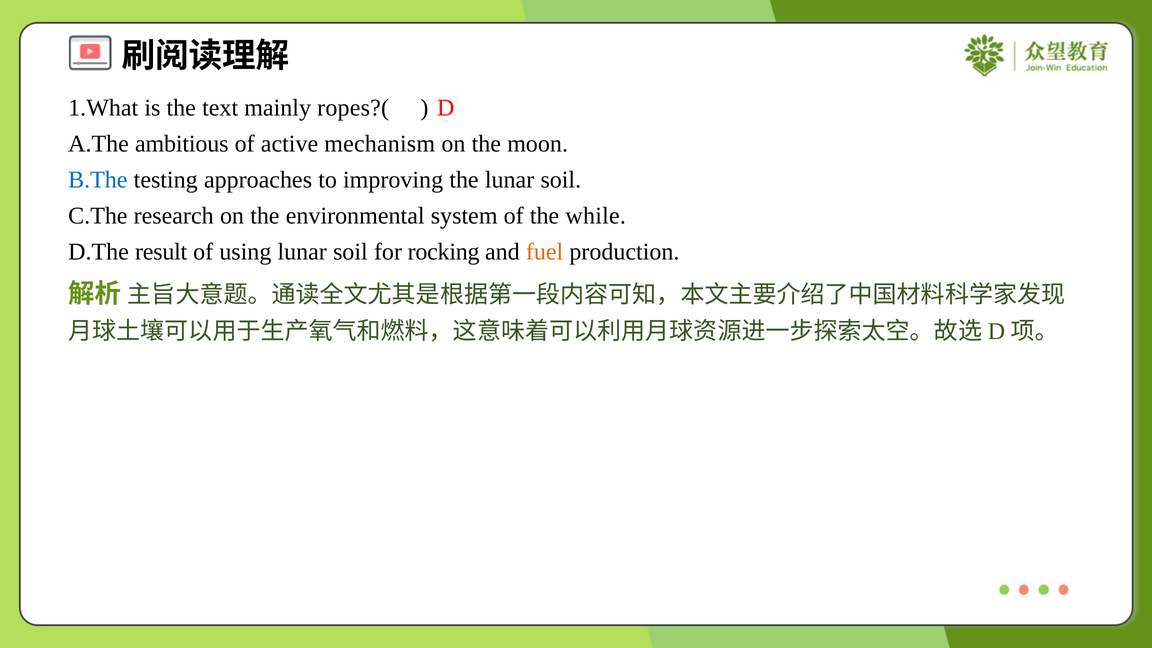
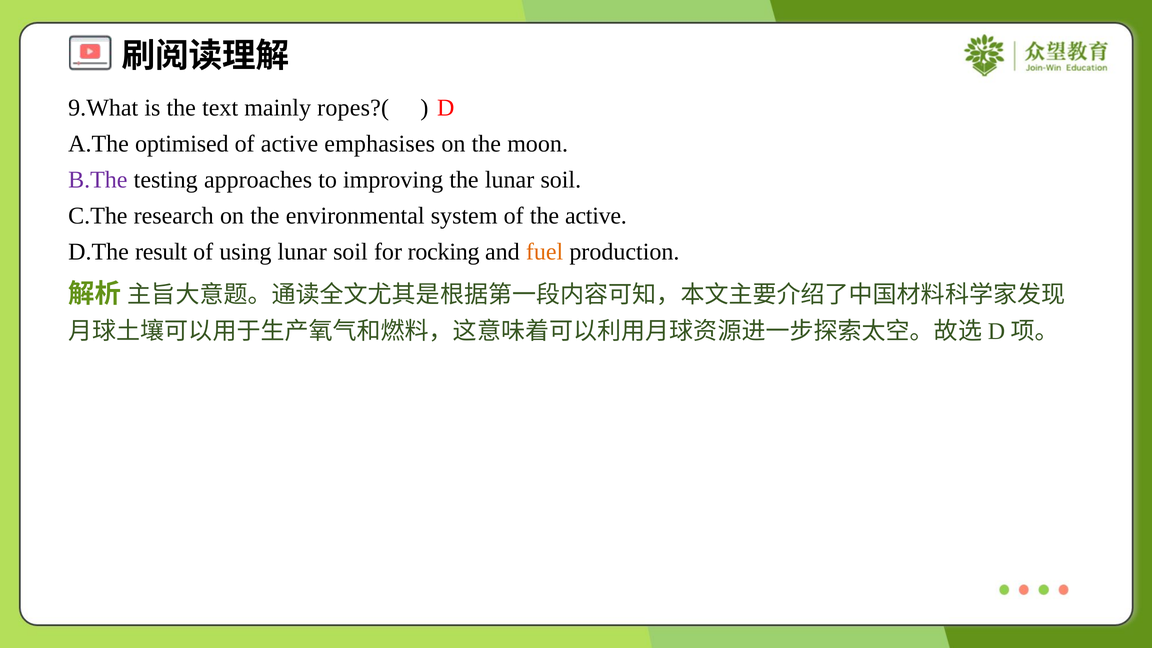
1.What: 1.What -> 9.What
ambitious: ambitious -> optimised
mechanism: mechanism -> emphasises
B.The colour: blue -> purple
the while: while -> active
